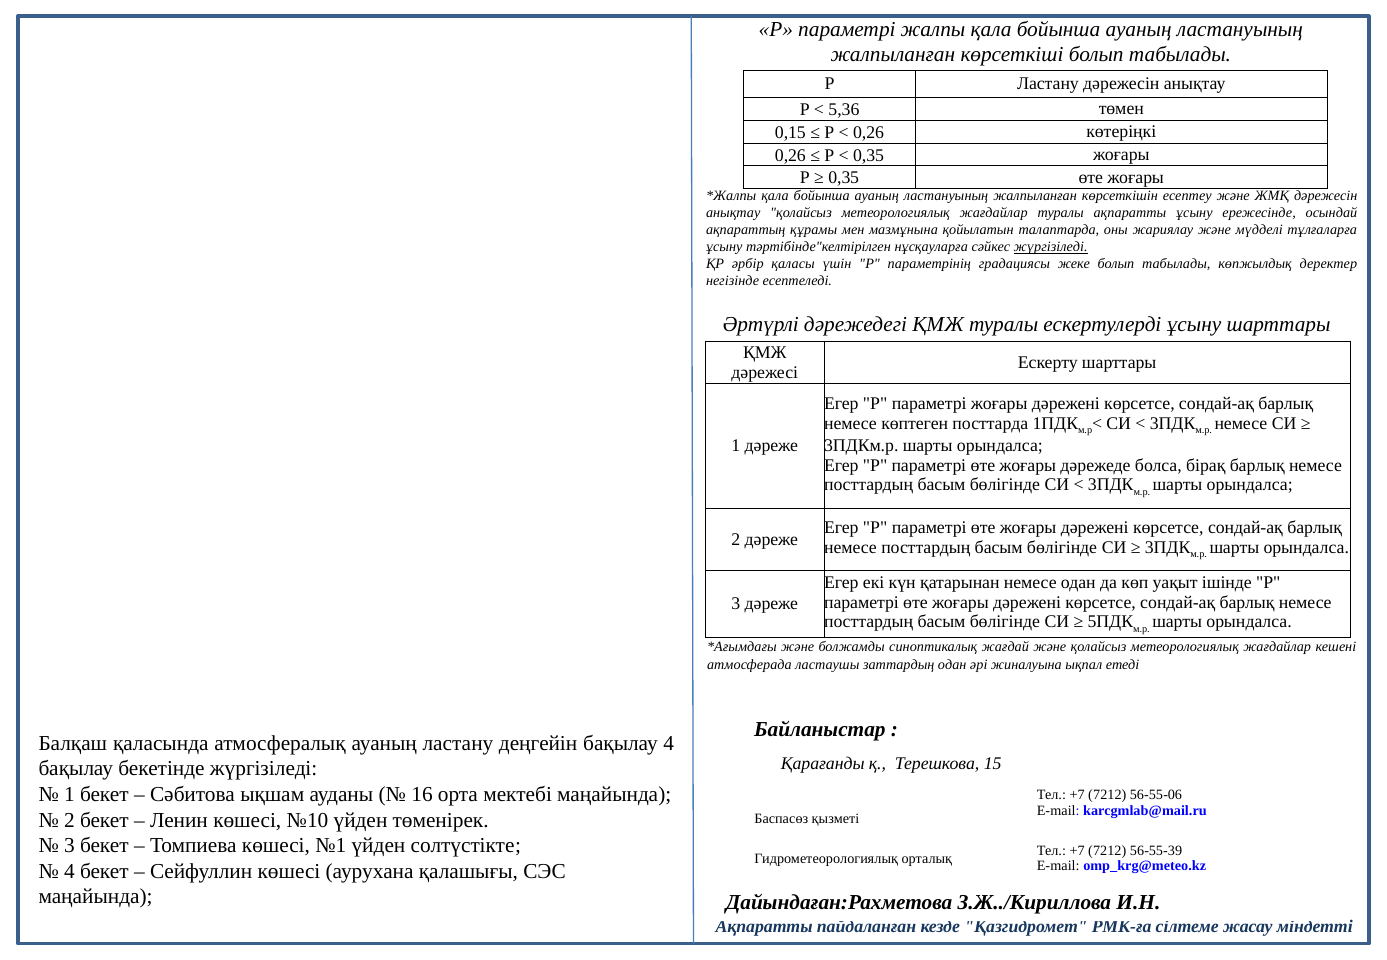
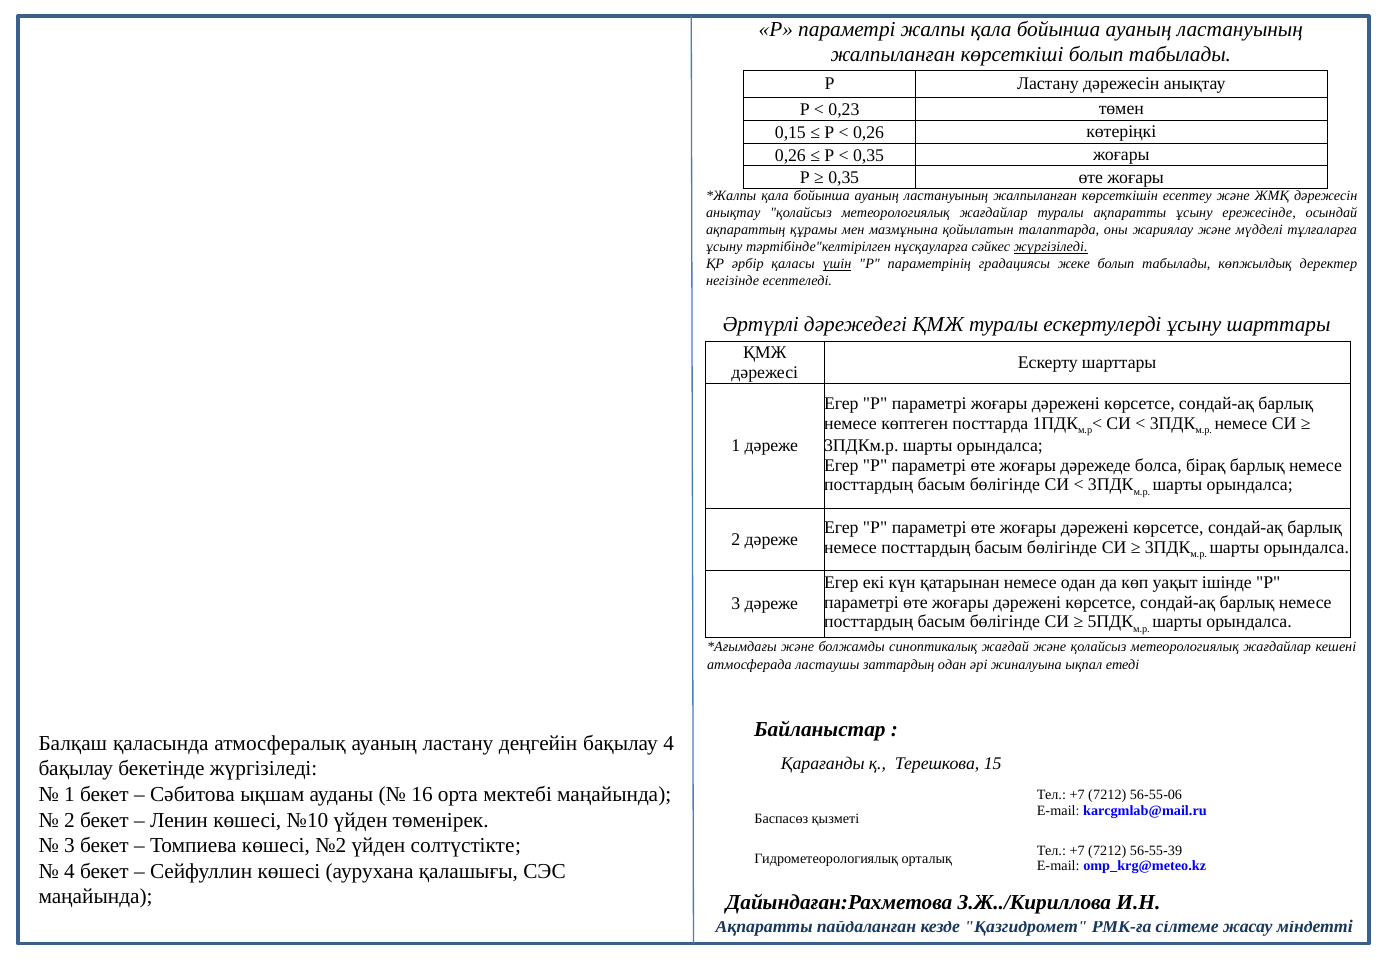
5,36: 5,36 -> 0,23
үшін underline: none -> present
№1: №1 -> №2
